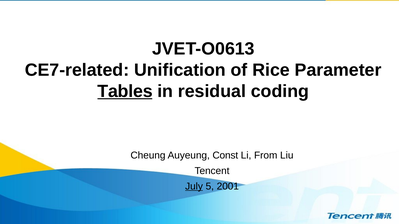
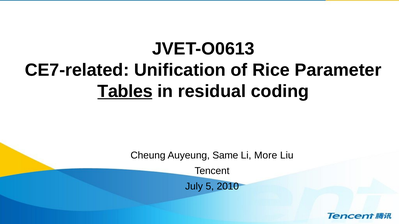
Const: Const -> Same
From: From -> More
July underline: present -> none
2001: 2001 -> 2010
